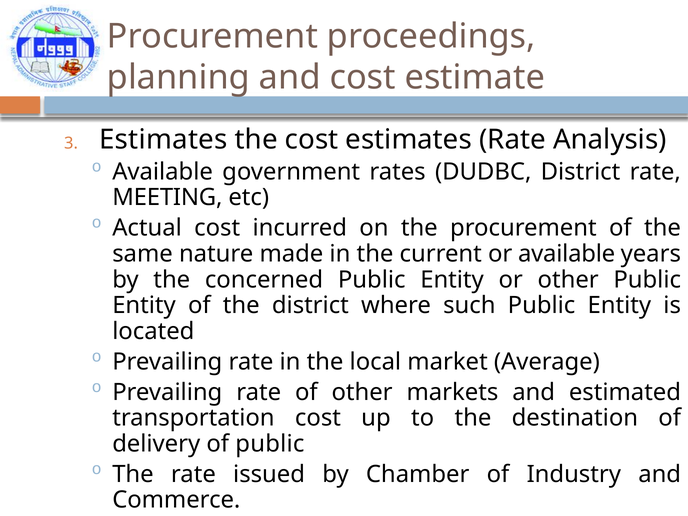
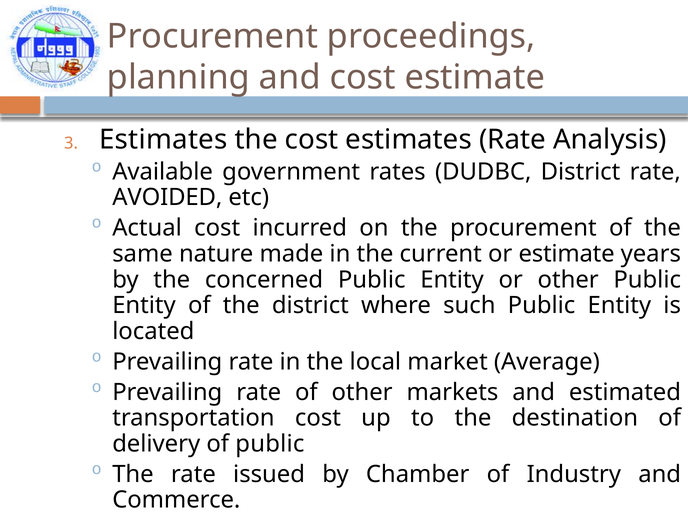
MEETING: MEETING -> AVOIDED
or available: available -> estimate
